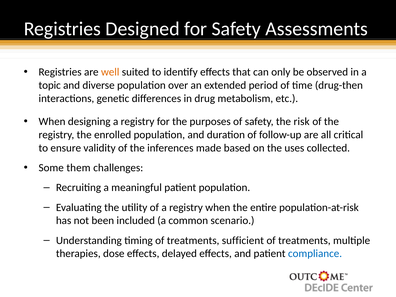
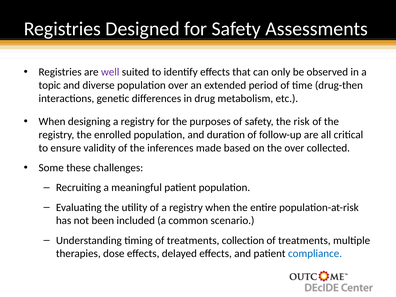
well colour: orange -> purple
the uses: uses -> over
them: them -> these
sufficient: sufficient -> collection
